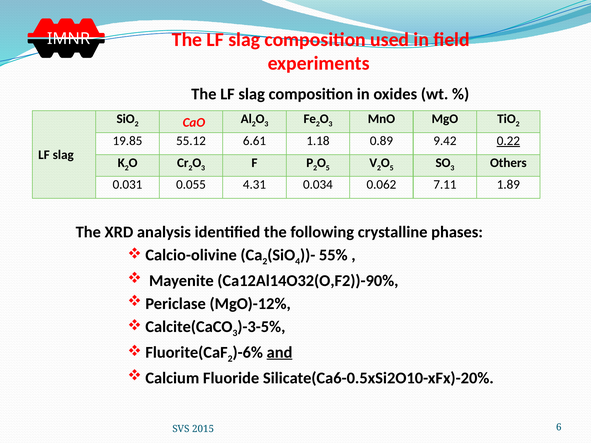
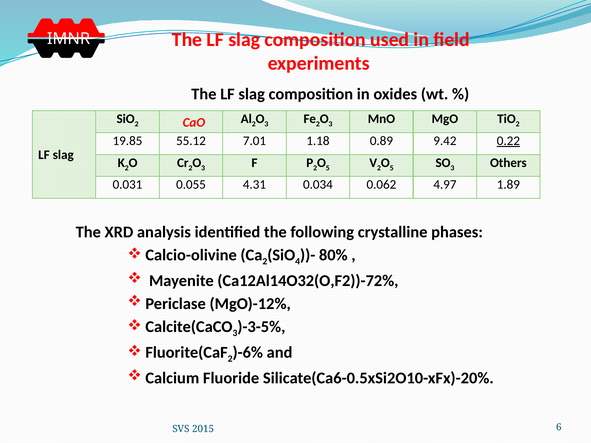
6.61: 6.61 -> 7.01
7.11: 7.11 -> 4.97
55%: 55% -> 80%
Ca12Al14O32(O,F2))-90%: Ca12Al14O32(O,F2))-90% -> Ca12Al14O32(O,F2))-72%
and underline: present -> none
